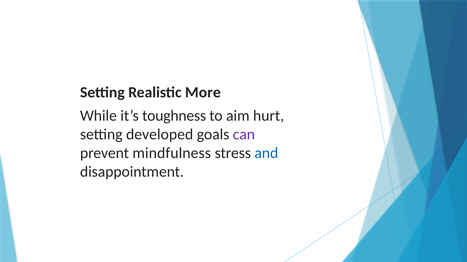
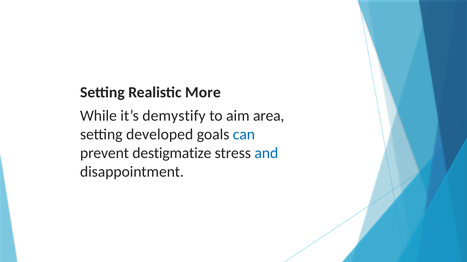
toughness: toughness -> demystify
hurt: hurt -> area
can colour: purple -> blue
mindfulness: mindfulness -> destigmatize
